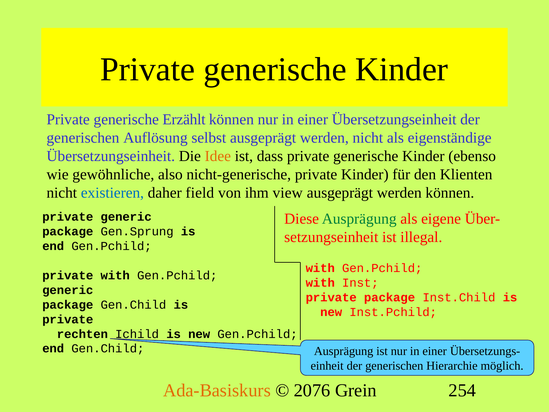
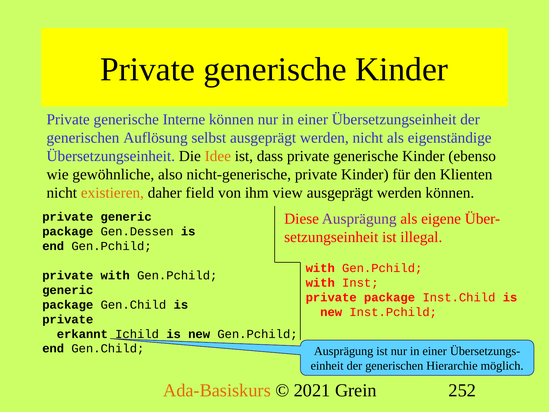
Erzählt: Erzählt -> Interne
existieren colour: blue -> orange
Ausprägung at (359, 219) colour: green -> purple
Gen.Sprung: Gen.Sprung -> Gen.Dessen
rechten: rechten -> erkannt
2076: 2076 -> 2021
254: 254 -> 252
